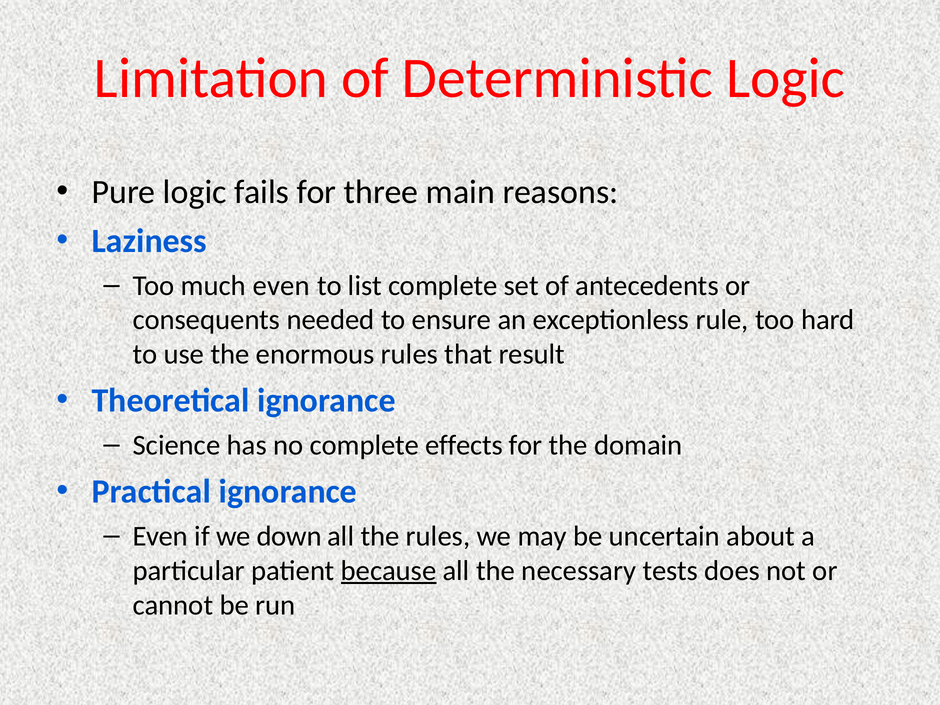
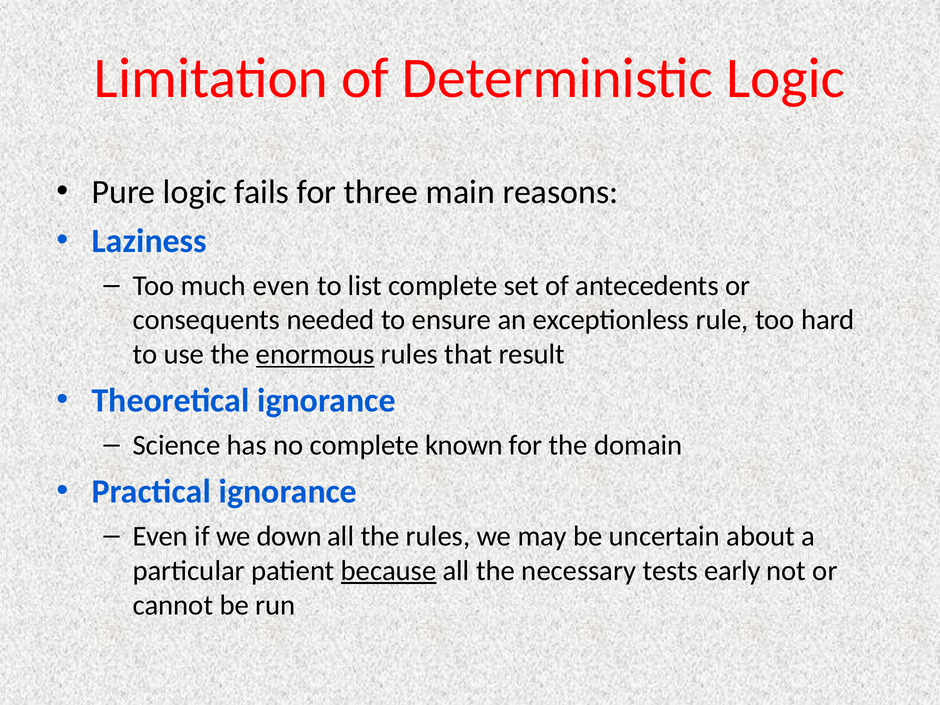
enormous underline: none -> present
effects: effects -> known
does: does -> early
